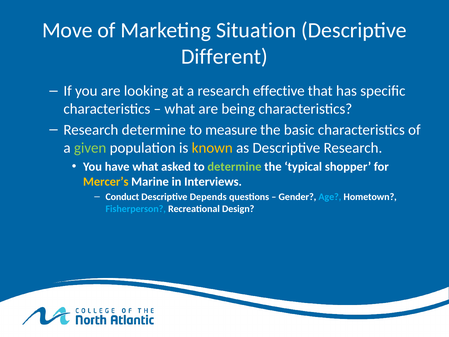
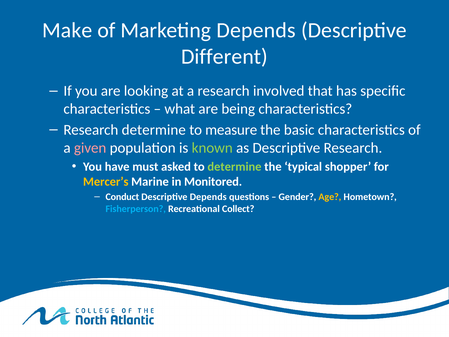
Move: Move -> Make
Marketing Situation: Situation -> Depends
effective: effective -> involved
given colour: light green -> pink
known colour: yellow -> light green
have what: what -> must
Interviews: Interviews -> Monitored
Age colour: light blue -> yellow
Design: Design -> Collect
